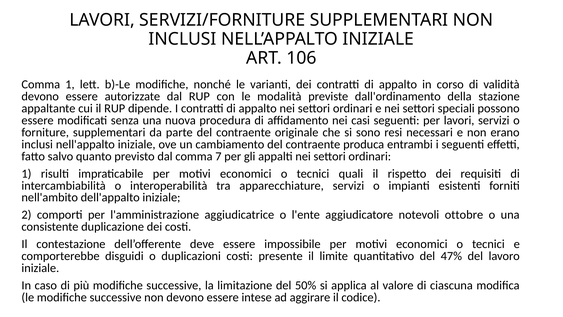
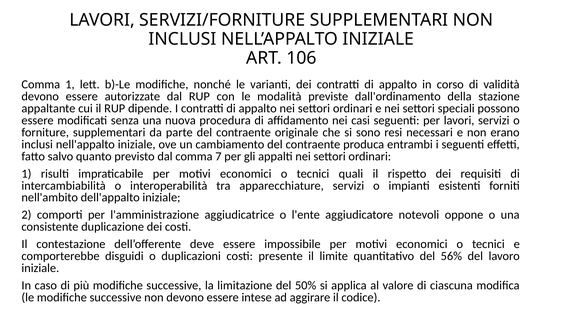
ottobre: ottobre -> oppone
47%: 47% -> 56%
